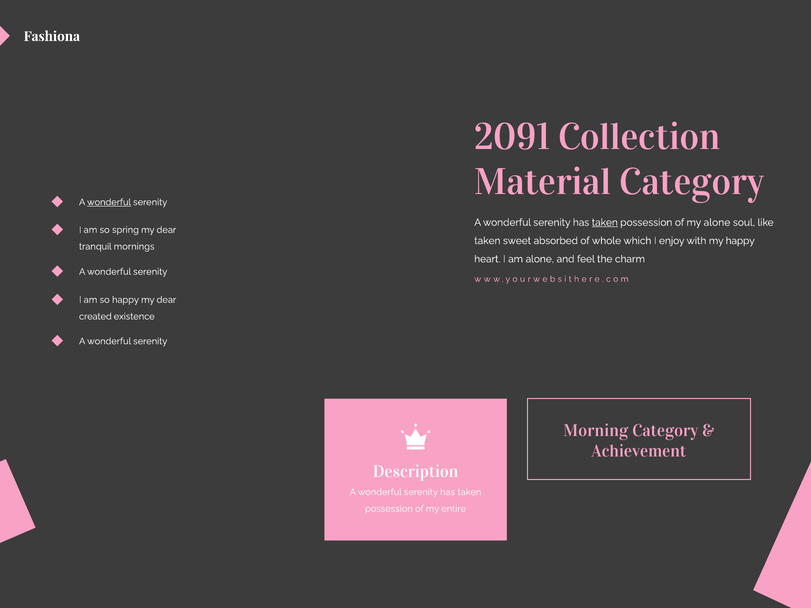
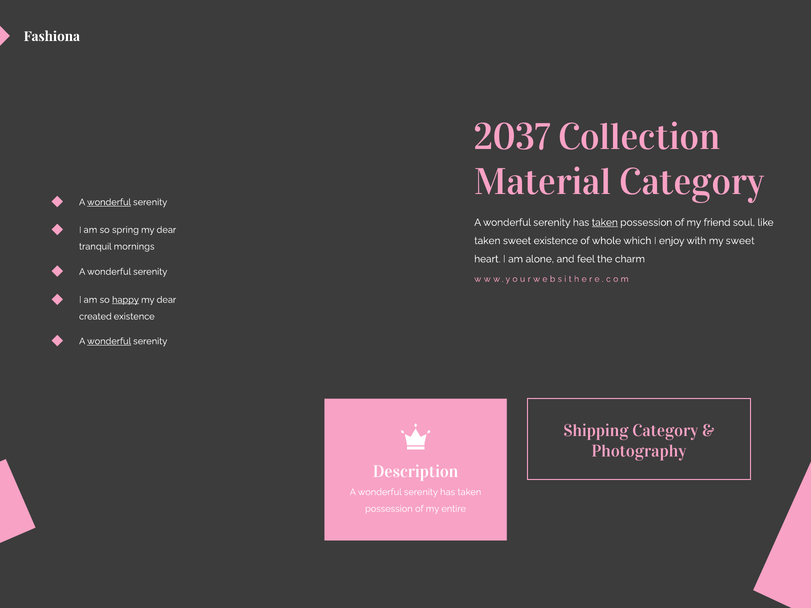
2091: 2091 -> 2037
my alone: alone -> friend
sweet absorbed: absorbed -> existence
my happy: happy -> sweet
happy at (126, 300) underline: none -> present
wonderful at (109, 341) underline: none -> present
Morning: Morning -> Shipping
Achievement: Achievement -> Photography
